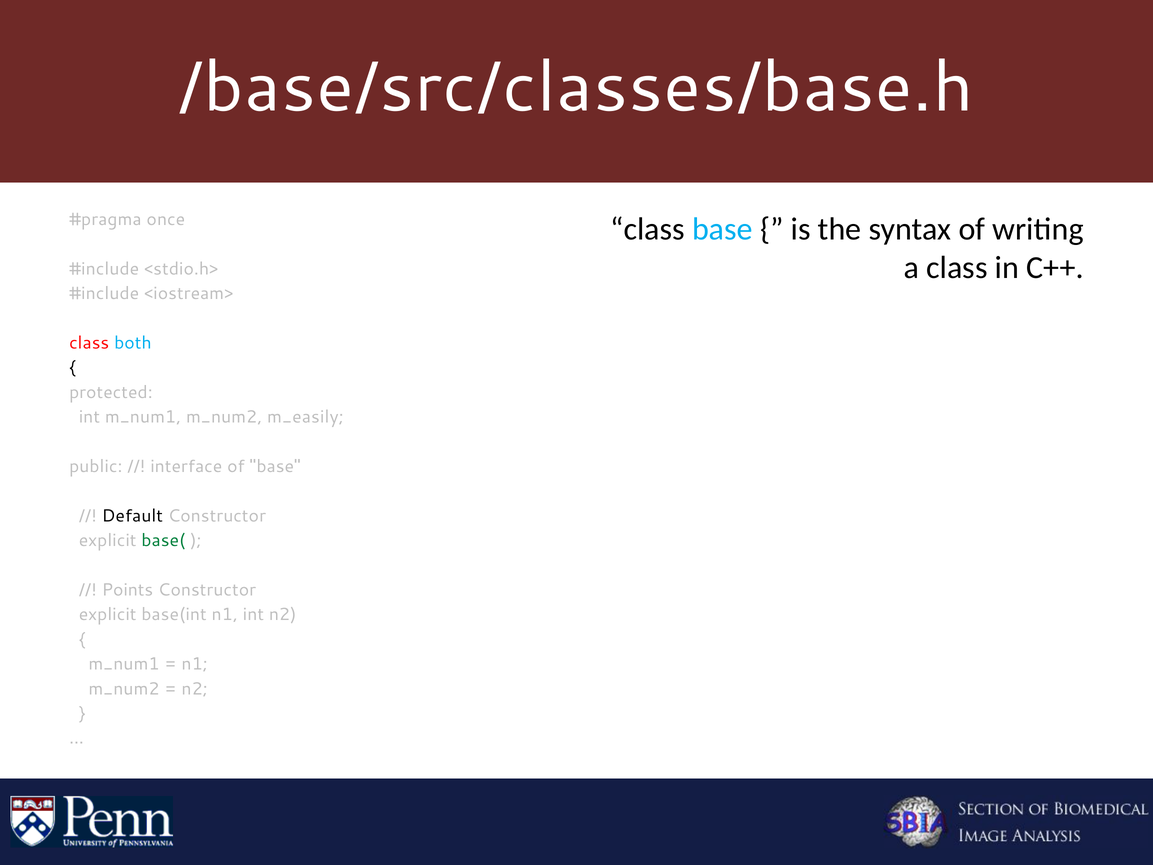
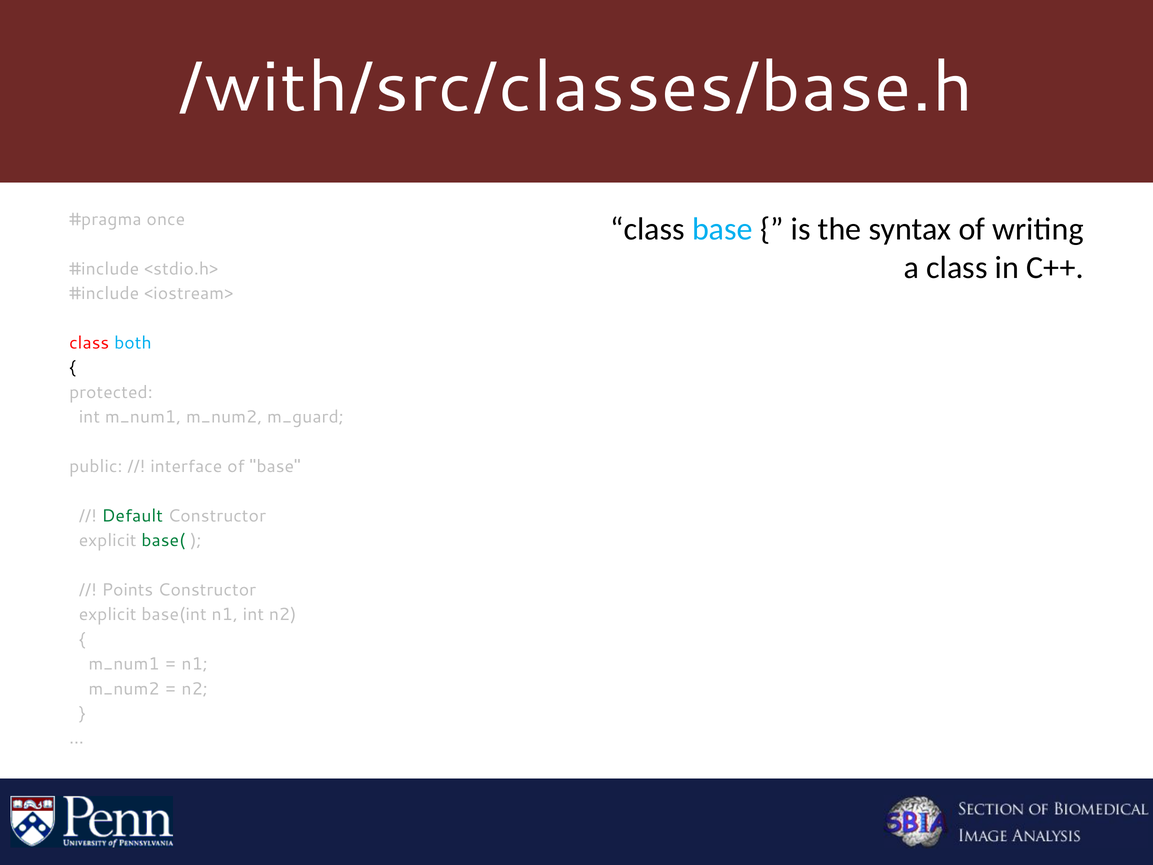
/base/src/classes/base.h: /base/src/classes/base.h -> /with/src/classes/base.h
m_easily: m_easily -> m_guard
Default colour: black -> green
